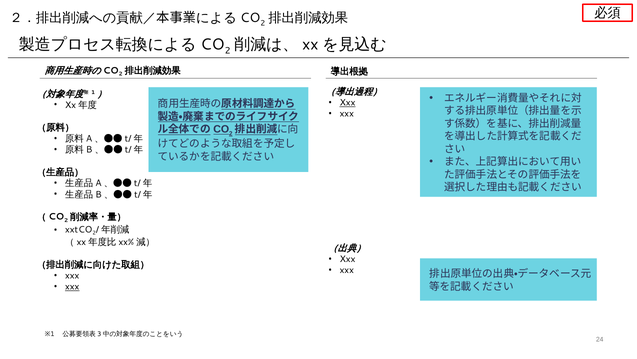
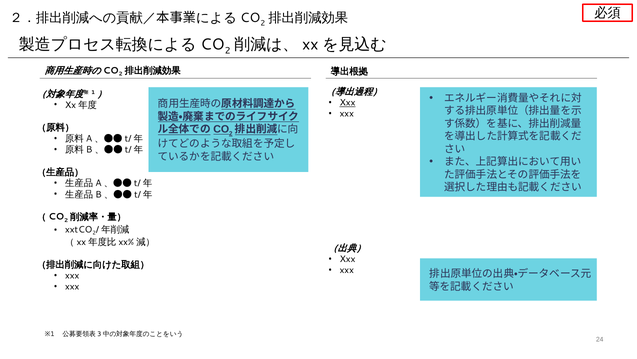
xxx at (72, 286) underline: present -> none
